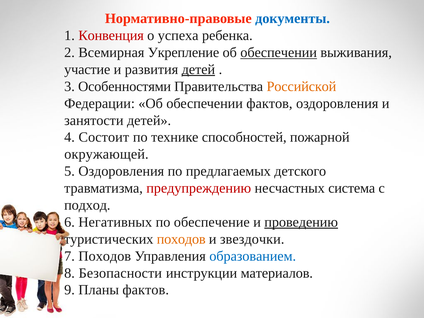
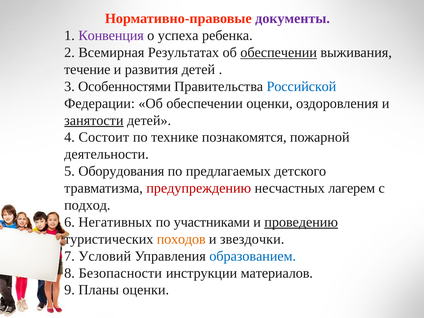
документы colour: blue -> purple
Конвенция colour: red -> purple
Укрепление: Укрепление -> Результатах
участие: участие -> течение
детей at (198, 69) underline: present -> none
Российской colour: orange -> blue
обеспечении фактов: фактов -> оценки
занятости underline: none -> present
способностей: способностей -> познакомятся
окружающей: окружающей -> деятельности
5 Оздоровления: Оздоровления -> Оборудования
система: система -> лагерем
обеспечение: обеспечение -> участниками
7 Походов: Походов -> Условий
Планы фактов: фактов -> оценки
